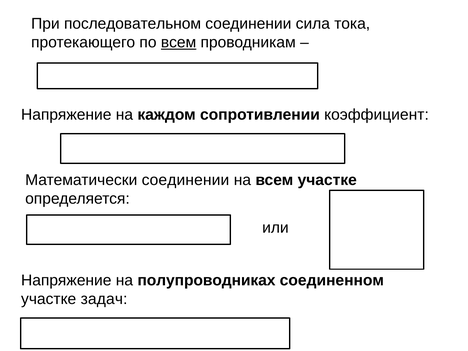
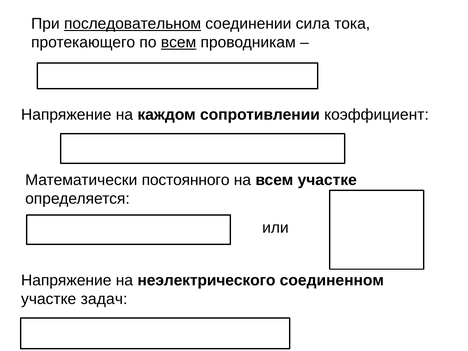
последовательном underline: none -> present
Математически соединении: соединении -> постоянного
полупроводниках: полупроводниках -> неэлектрического
